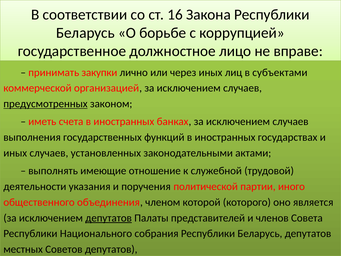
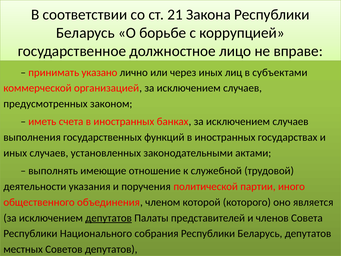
16: 16 -> 21
закупки: закупки -> указано
предусмотренных underline: present -> none
